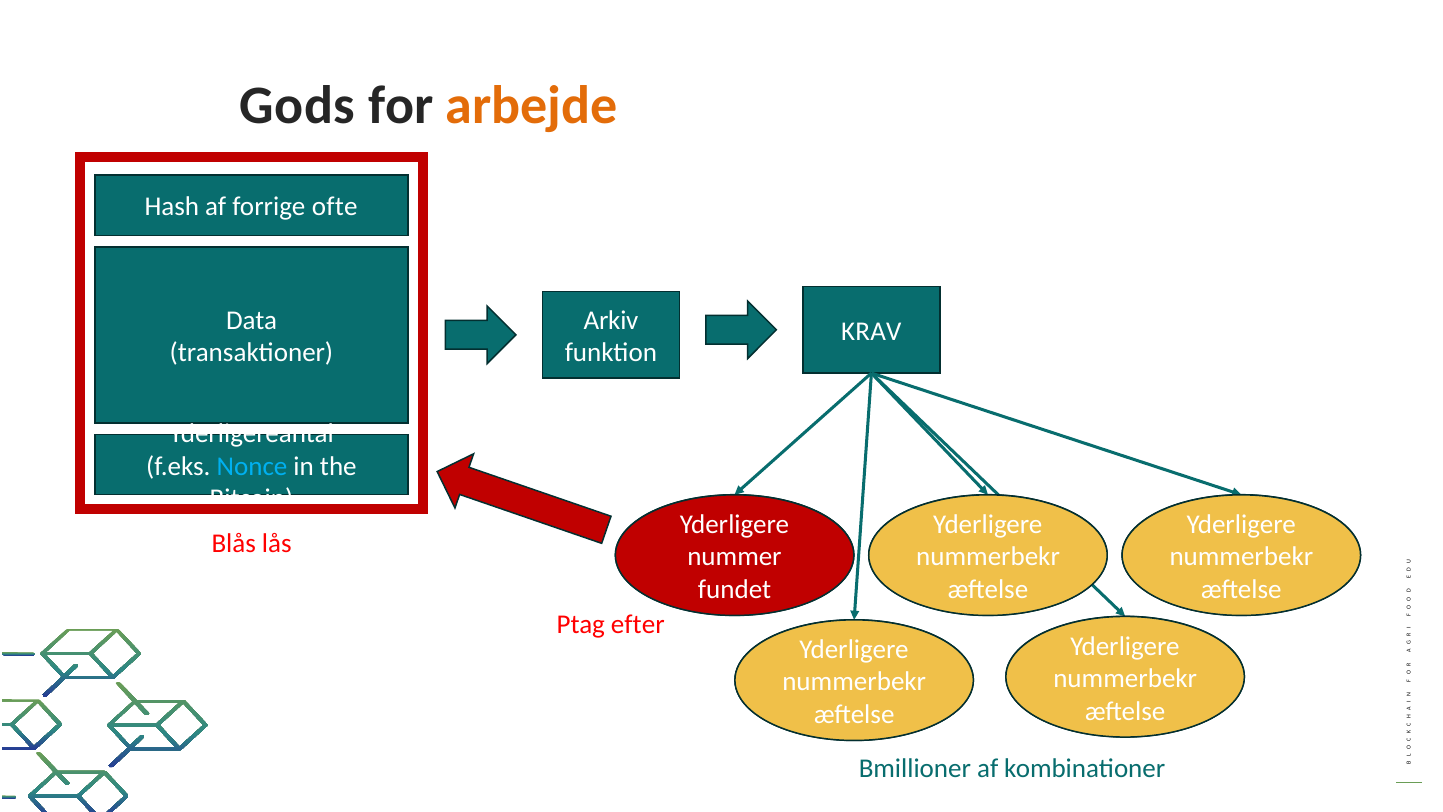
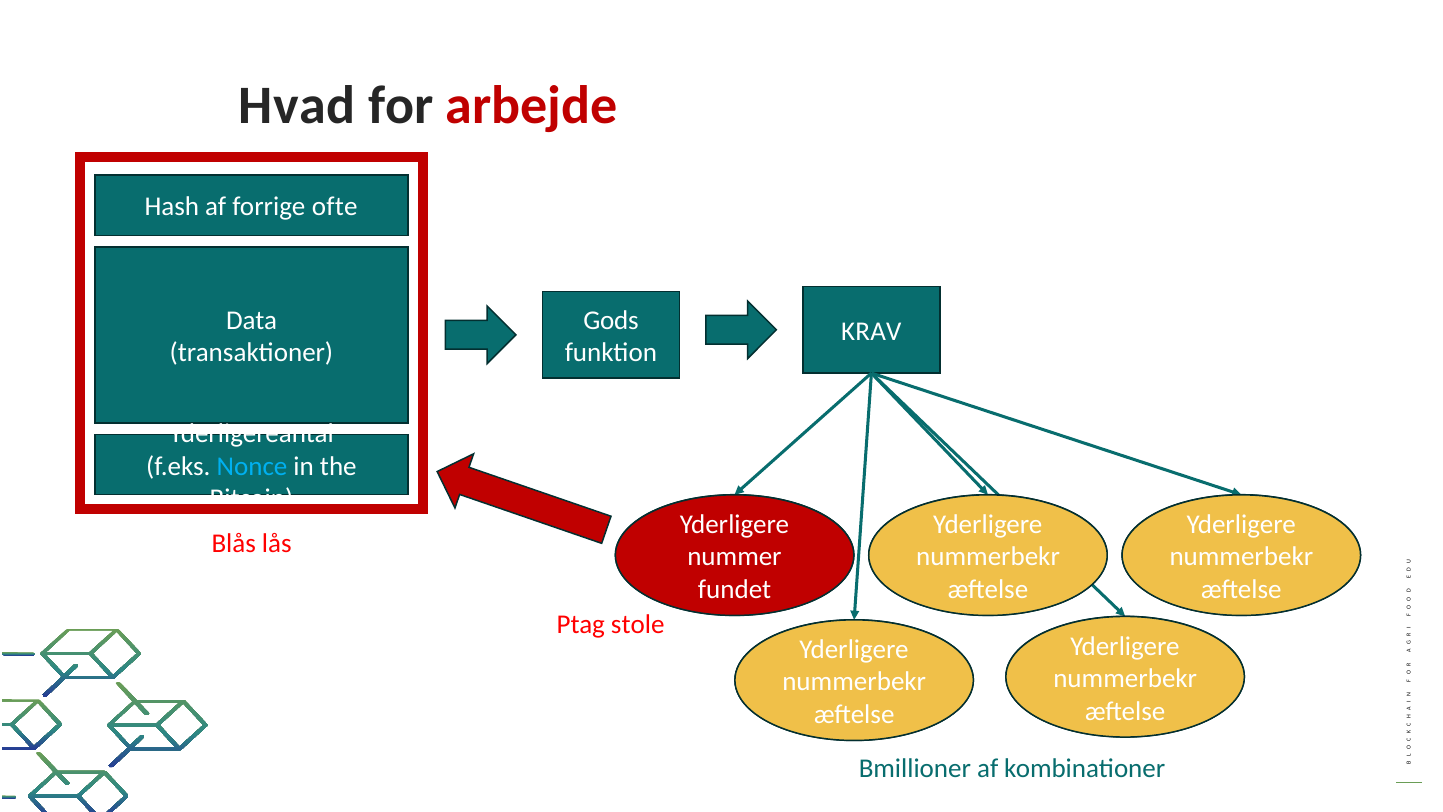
Gods: Gods -> Hvad
arbejde colour: orange -> red
Arkiv: Arkiv -> Gods
efter: efter -> stole
